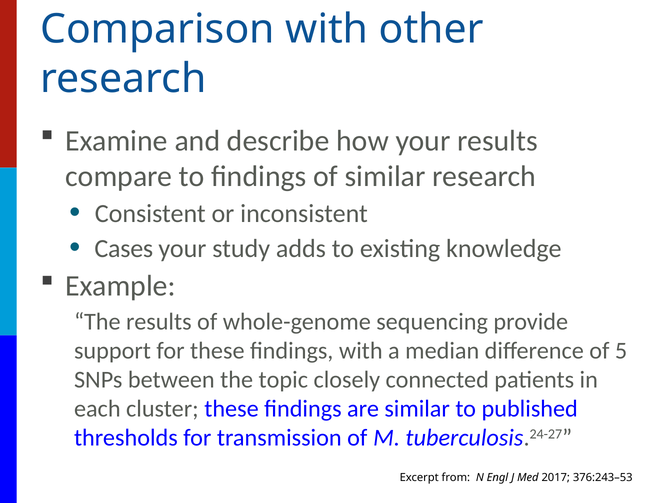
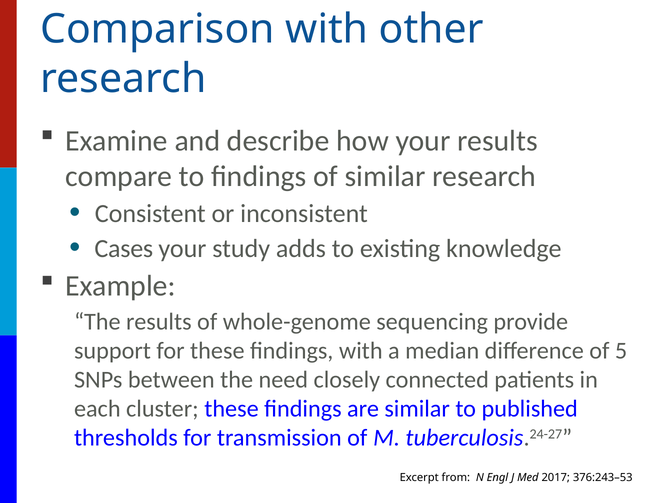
topic: topic -> need
